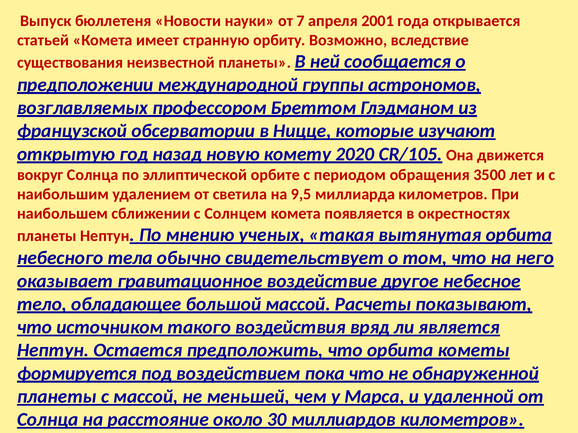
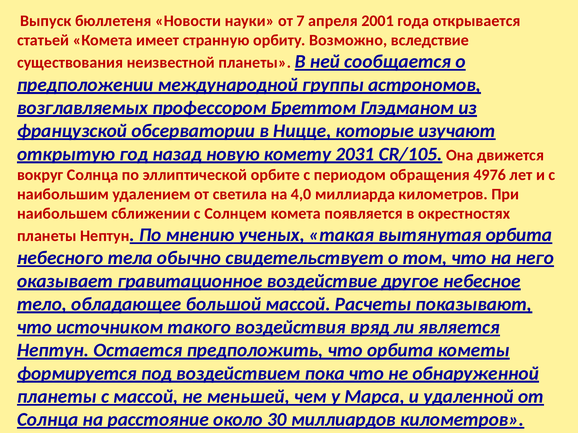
2020: 2020 -> 2031
3500: 3500 -> 4976
9,5: 9,5 -> 4,0
